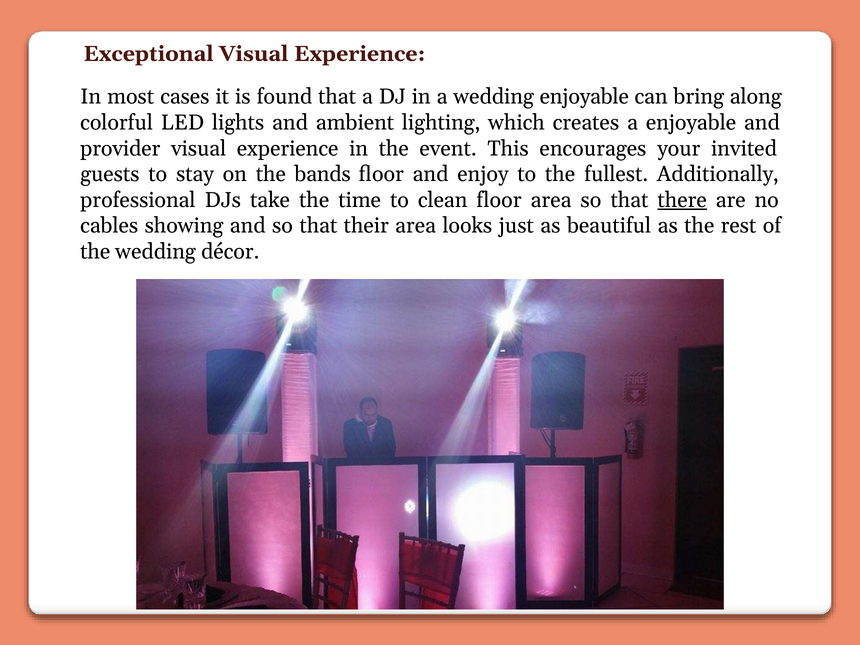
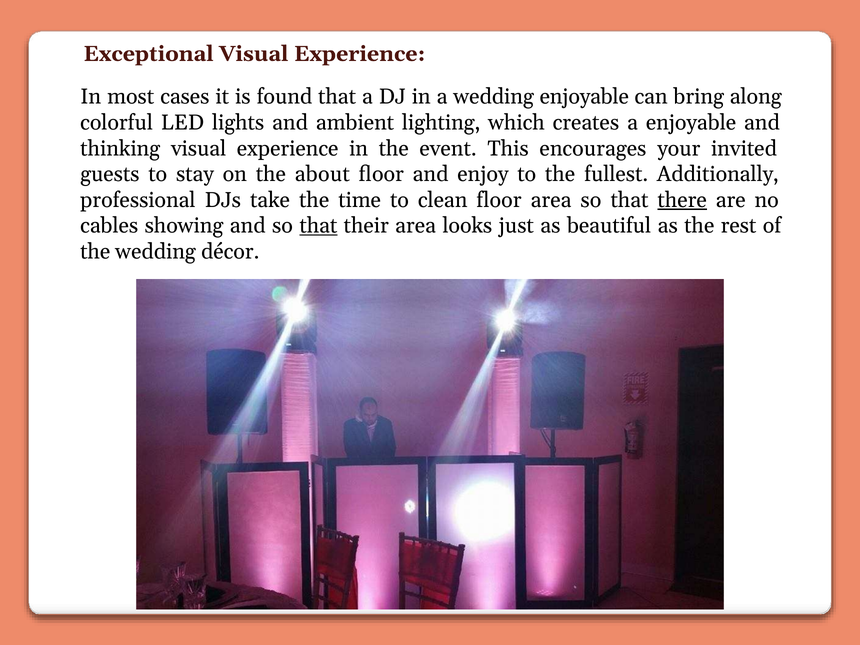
provider: provider -> thinking
bands: bands -> about
that at (318, 226) underline: none -> present
